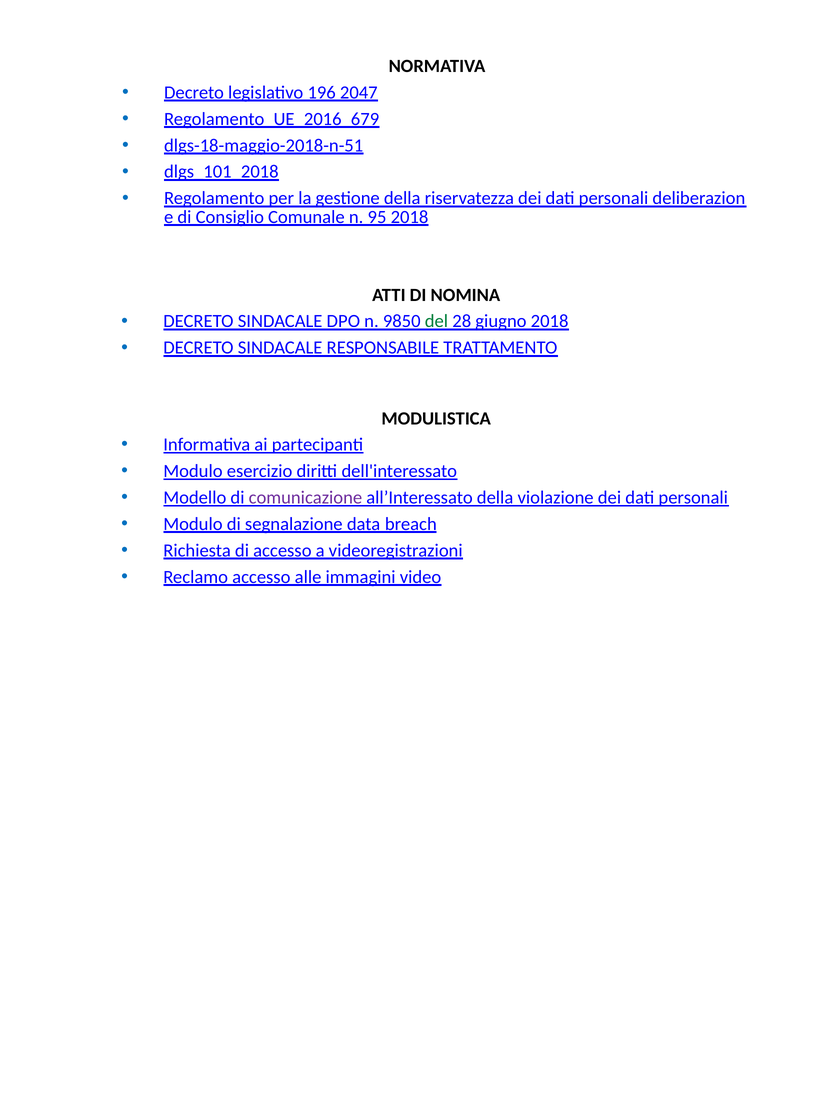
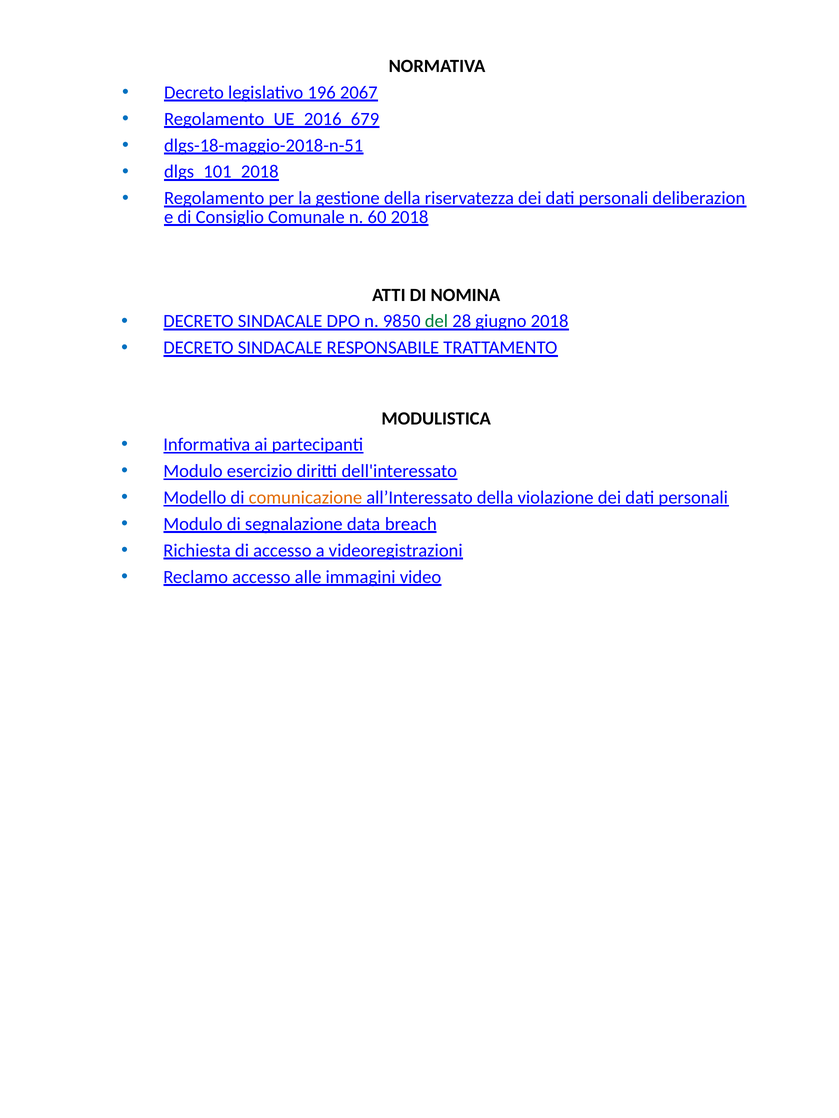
2047: 2047 -> 2067
95: 95 -> 60
comunicazione colour: purple -> orange
